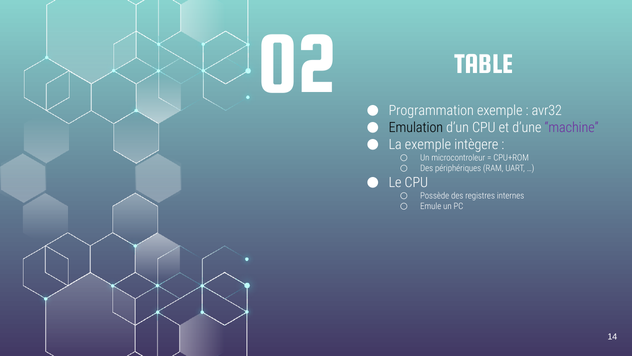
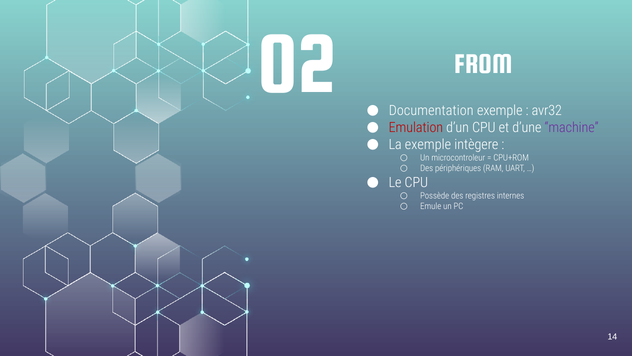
TABLE: TABLE -> FROM
Programmation: Programmation -> Documentation
Emulation colour: black -> red
